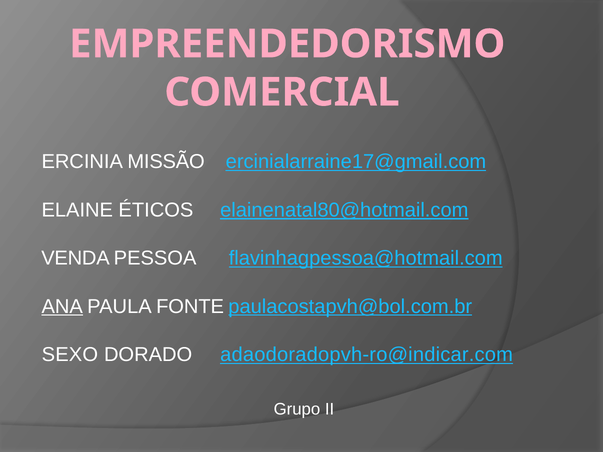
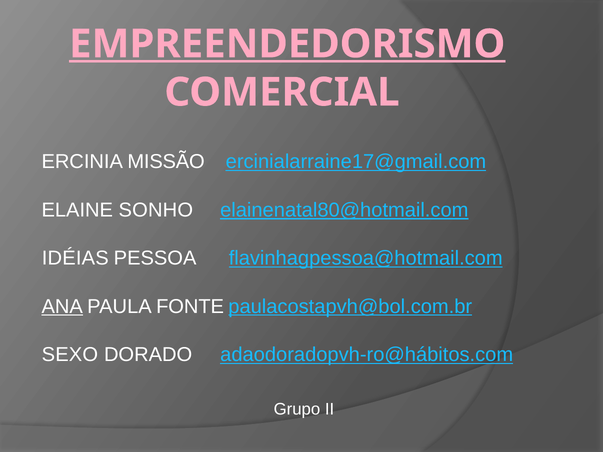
EMPREENDEDORISMO underline: none -> present
ÉTICOS: ÉTICOS -> SONHO
VENDA: VENDA -> IDÉIAS
adaodoradopvh-ro@indicar.com: adaodoradopvh-ro@indicar.com -> adaodoradopvh-ro@hábitos.com
